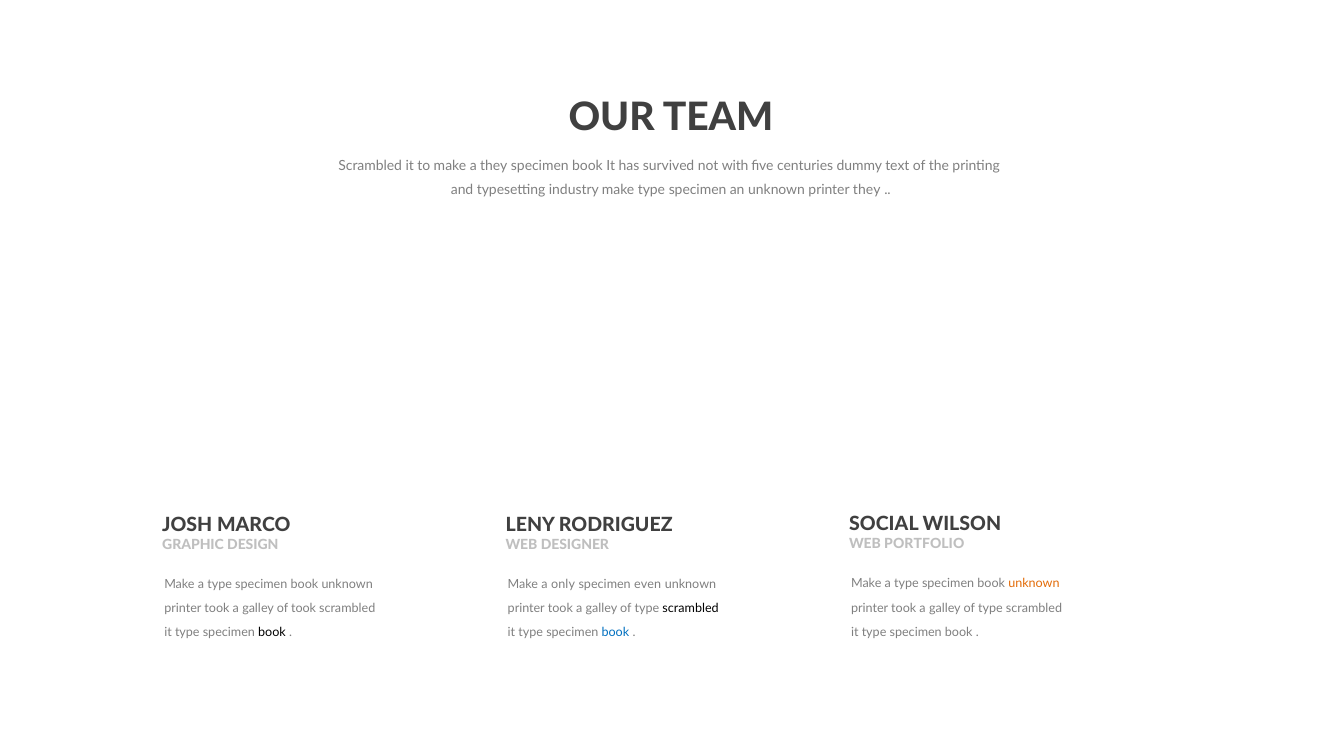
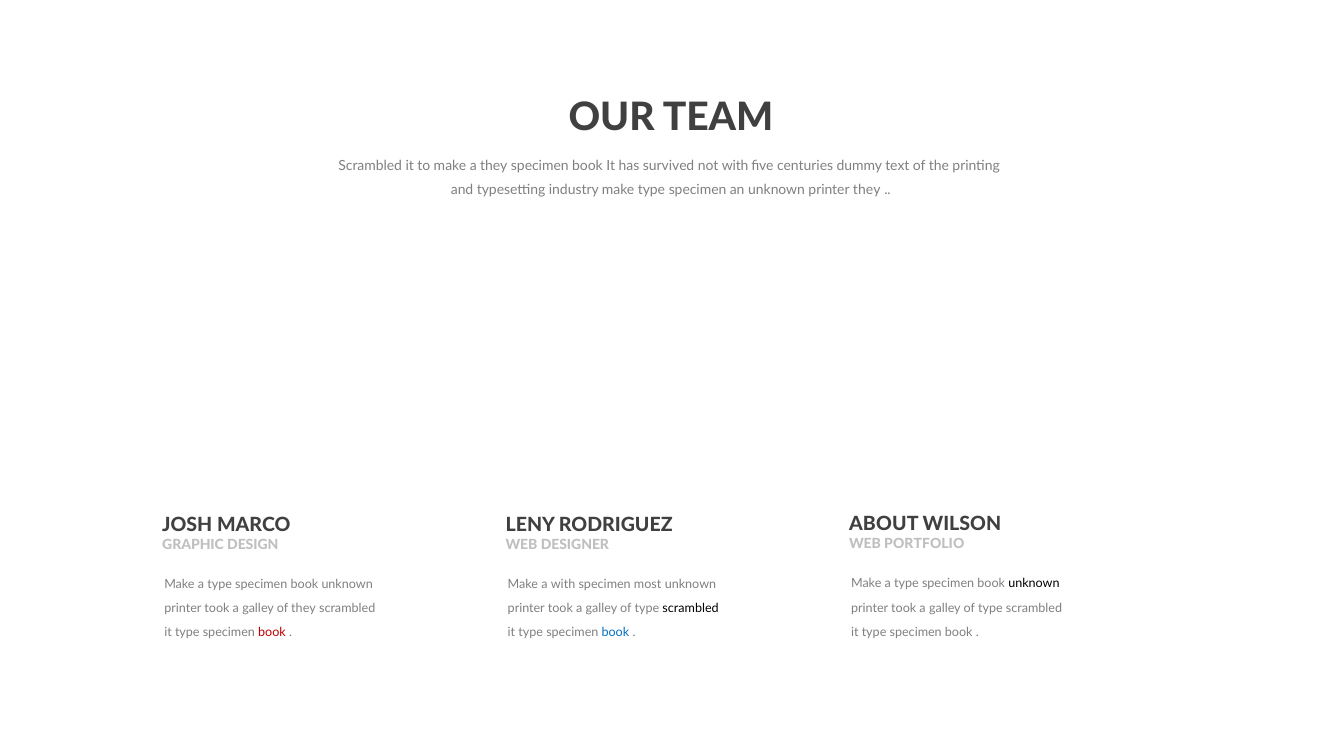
SOCIAL: SOCIAL -> ABOUT
unknown at (1034, 584) colour: orange -> black
a only: only -> with
even: even -> most
of took: took -> they
book at (272, 633) colour: black -> red
